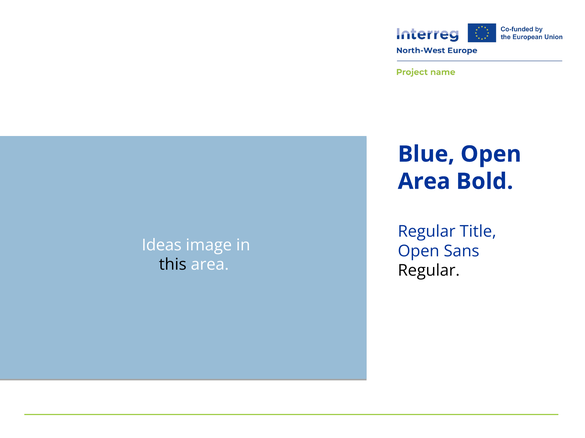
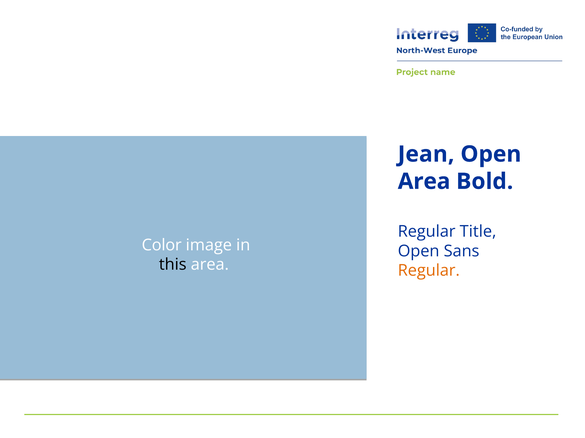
Blue: Blue -> Jean
Ideas: Ideas -> Color
Regular at (429, 271) colour: black -> orange
